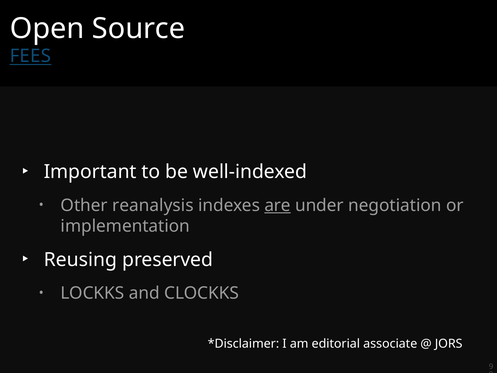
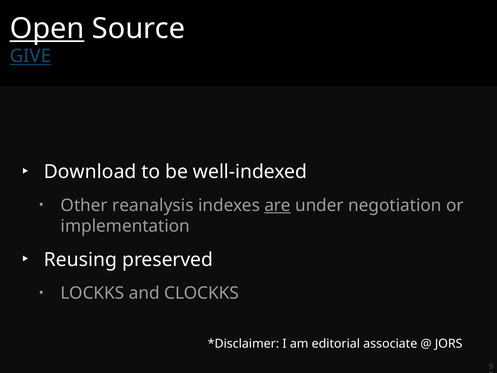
Open underline: none -> present
FEES: FEES -> GIVE
Important: Important -> Download
